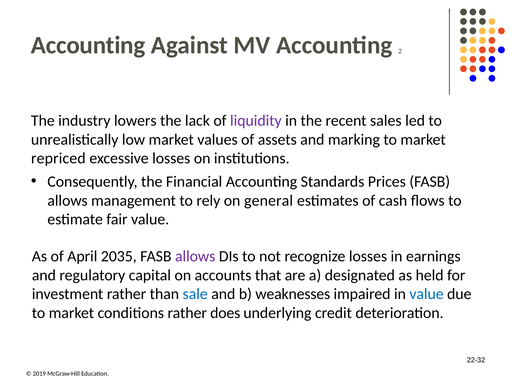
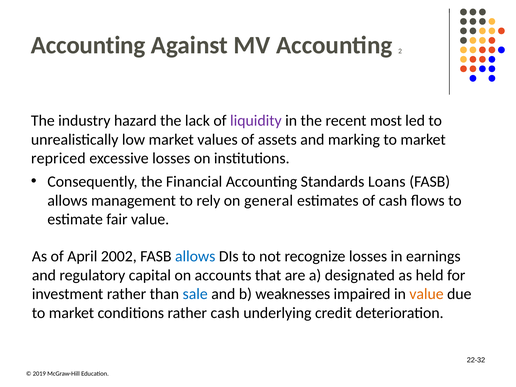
lowers: lowers -> hazard
sales: sales -> most
Prices: Prices -> Loans
2035: 2035 -> 2002
allows at (195, 256) colour: purple -> blue
value at (426, 294) colour: blue -> orange
rather does: does -> cash
